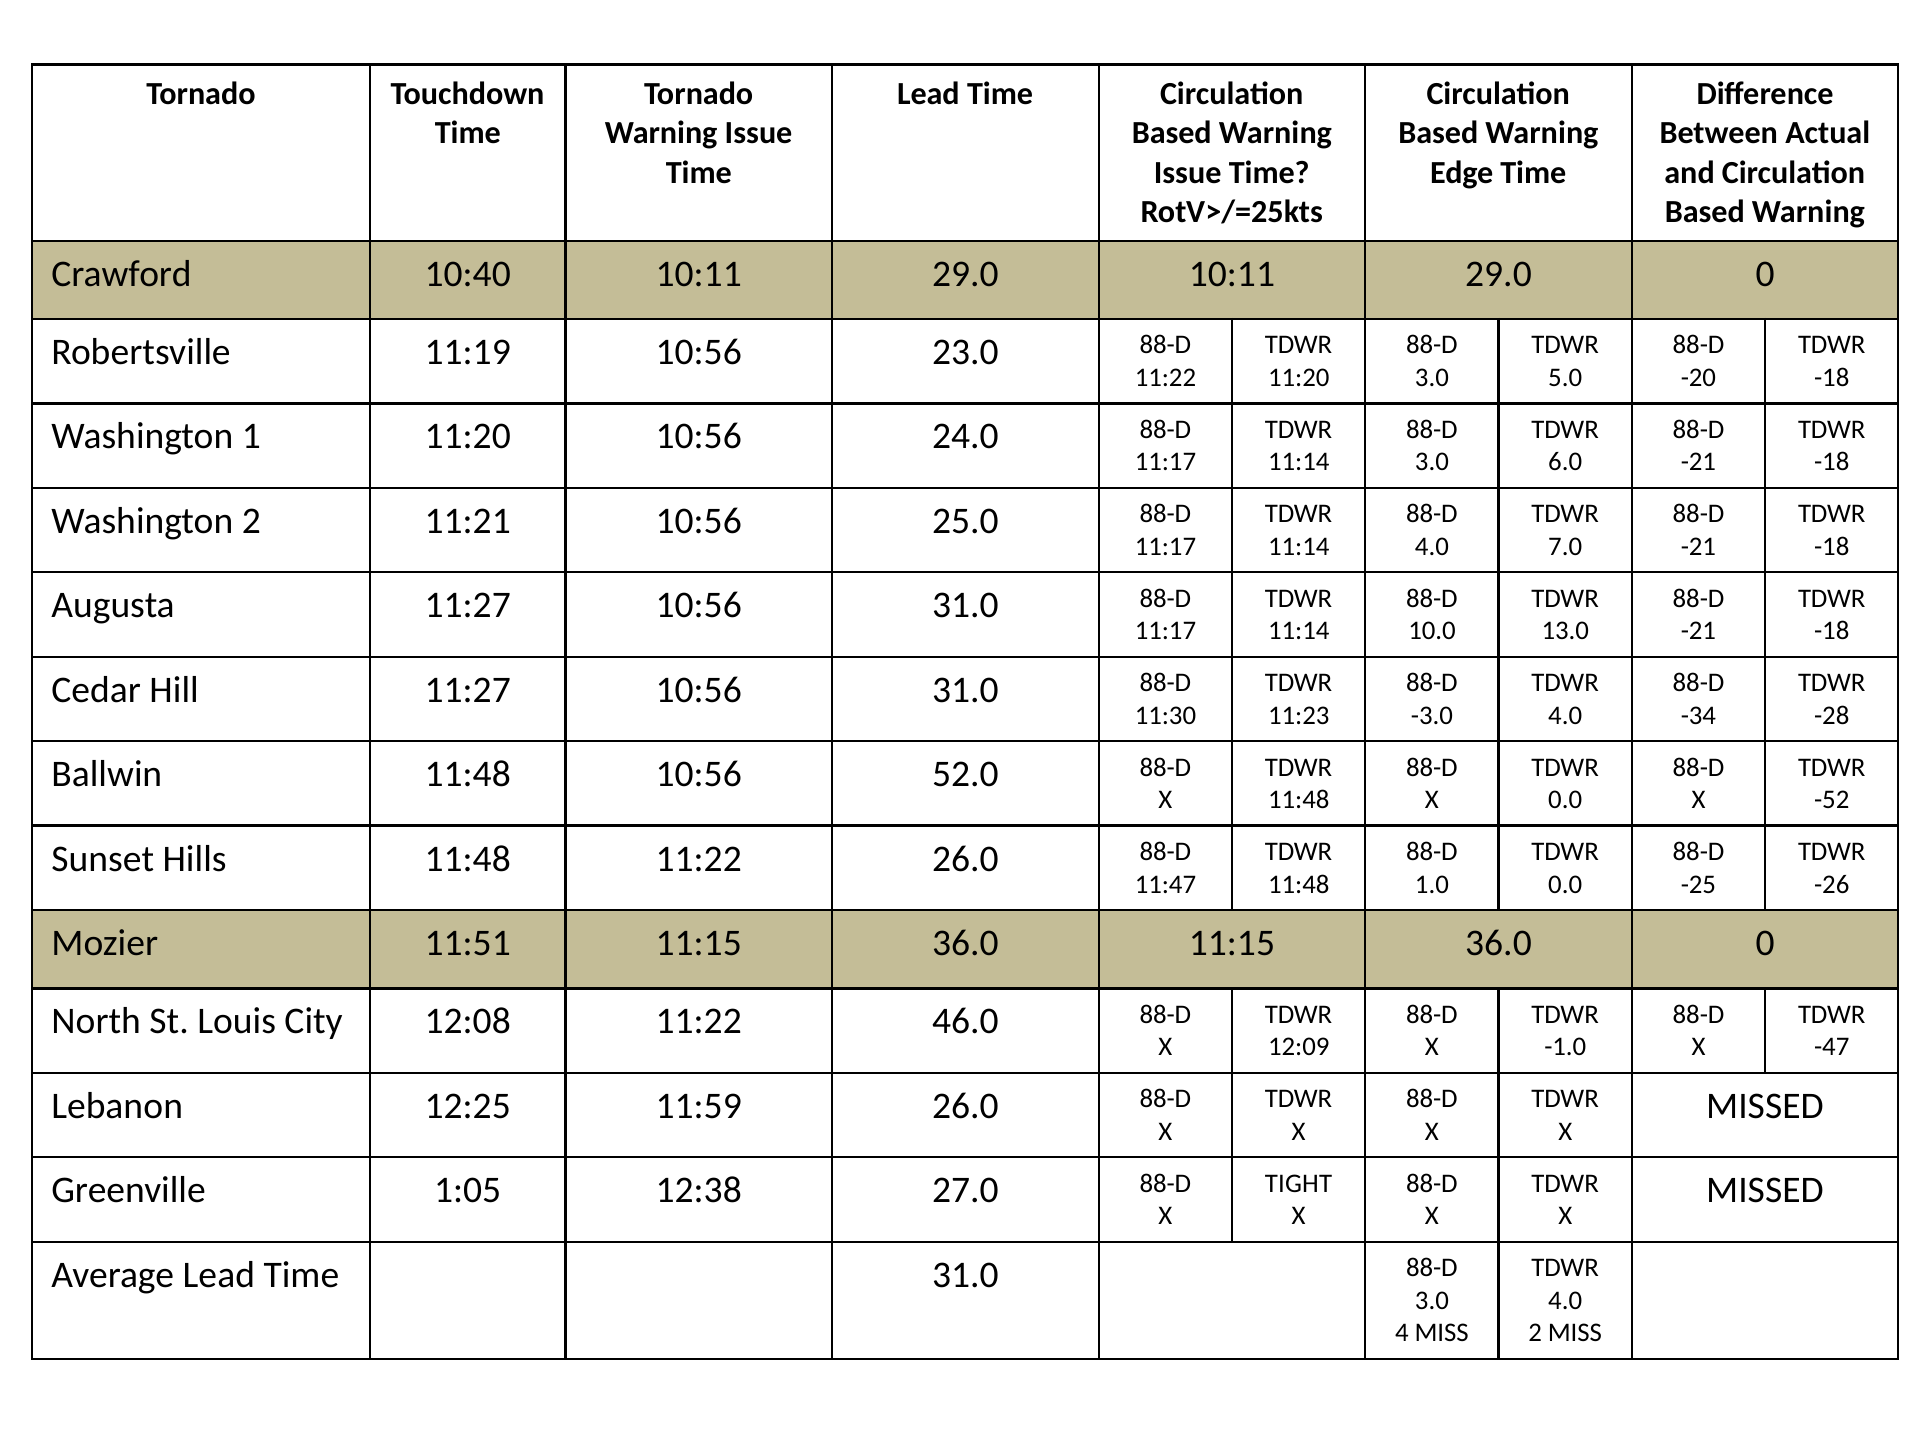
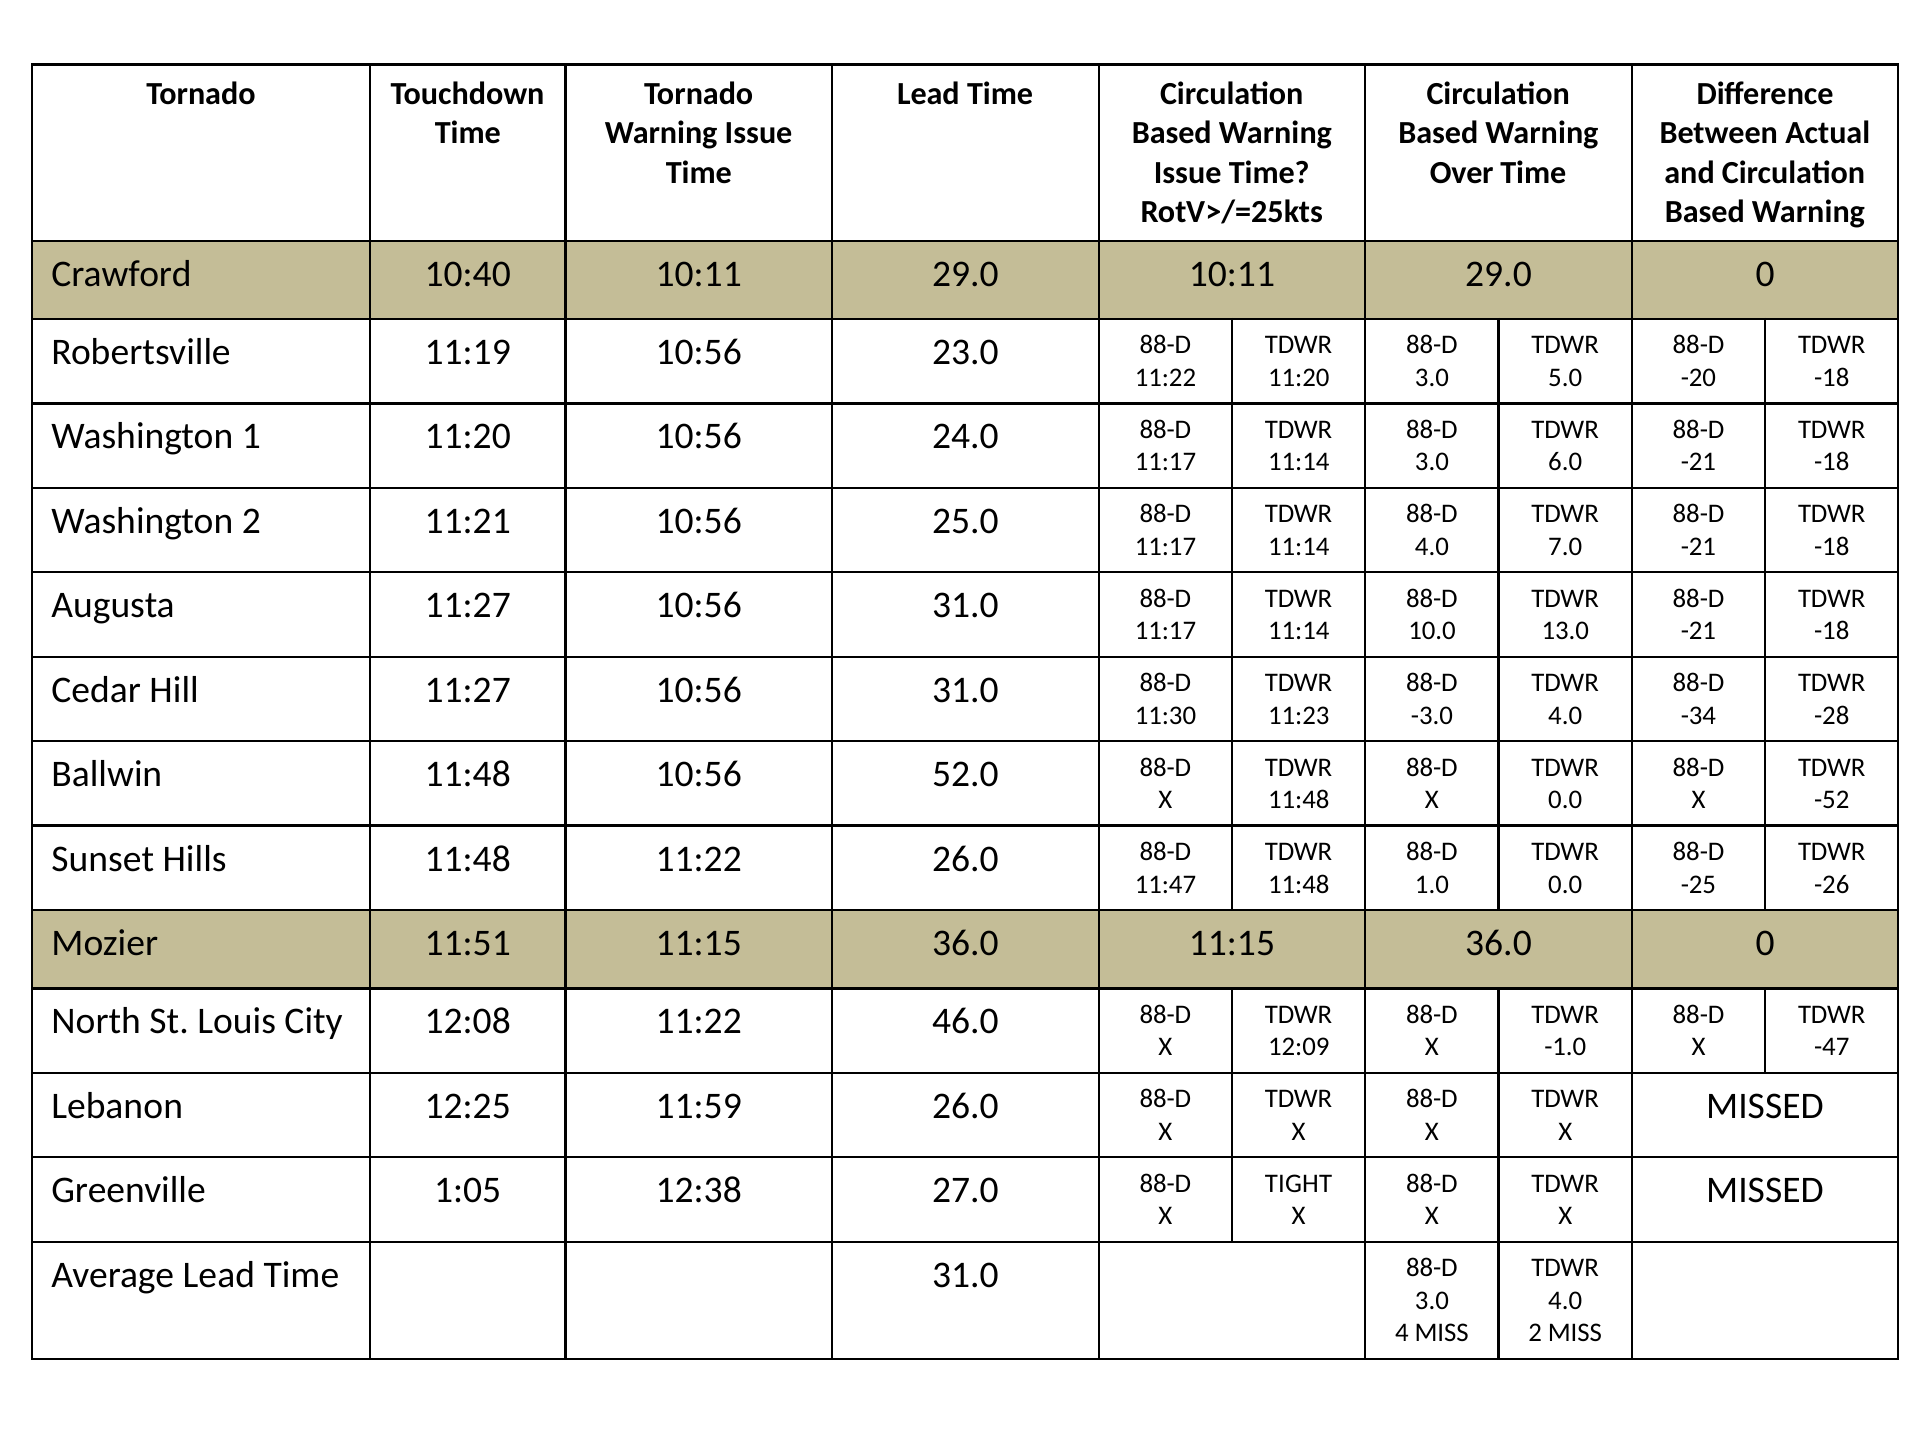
Edge: Edge -> Over
